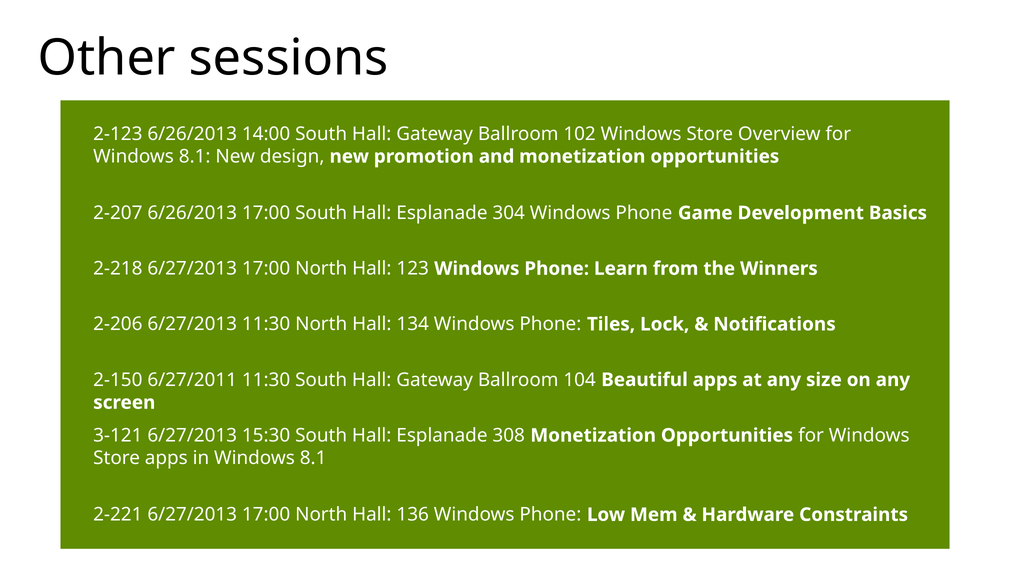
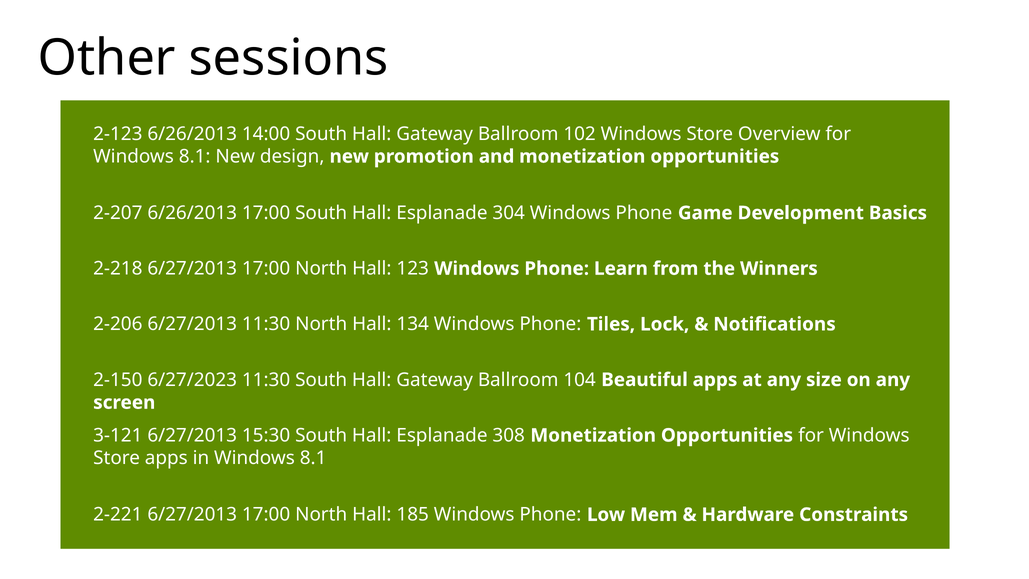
6/27/2011: 6/27/2011 -> 6/27/2023
136: 136 -> 185
